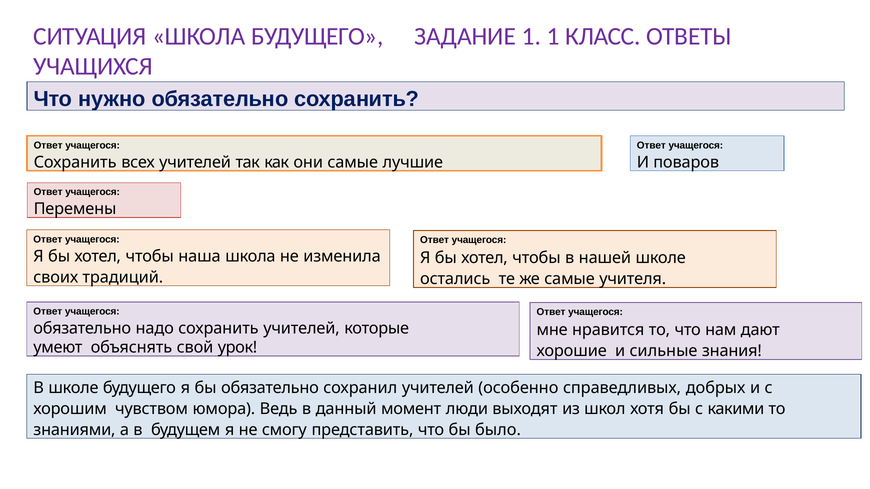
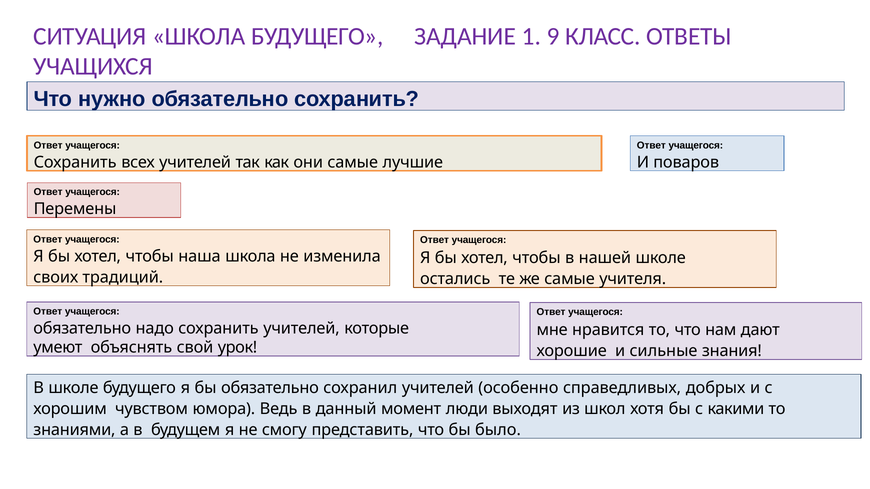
1 1: 1 -> 9
